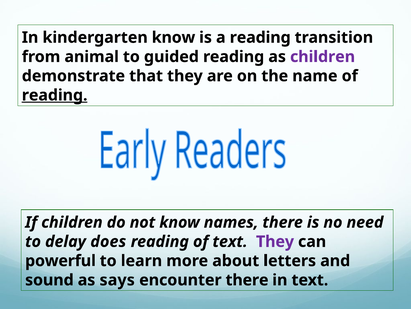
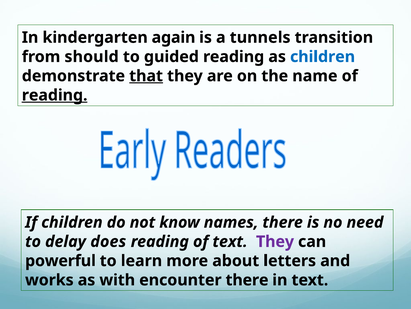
kindergarten know: know -> again
a reading: reading -> tunnels
animal: animal -> should
children at (323, 57) colour: purple -> blue
that underline: none -> present
sound: sound -> works
says: says -> with
